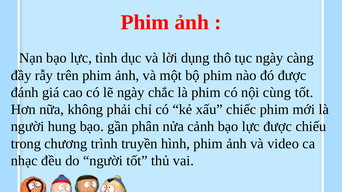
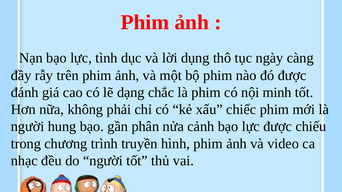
lẽ ngày: ngày -> dạng
cùng: cùng -> minh
